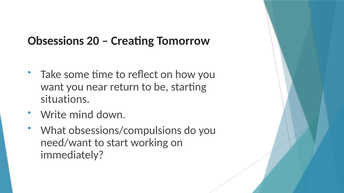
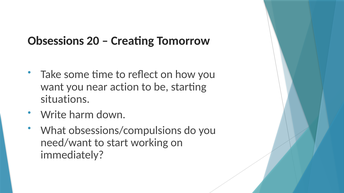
return: return -> action
mind: mind -> harm
